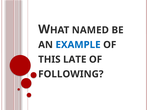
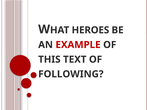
NAMED: NAMED -> HEROES
EXAMPLE colour: blue -> red
LATE: LATE -> TEXT
